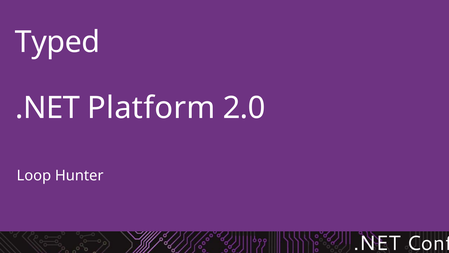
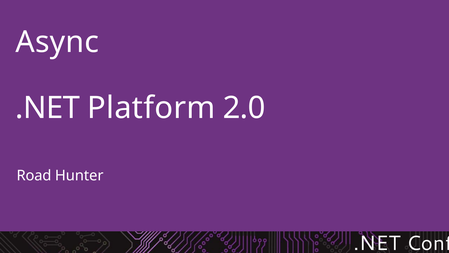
Typed: Typed -> Async
Loop: Loop -> Road
